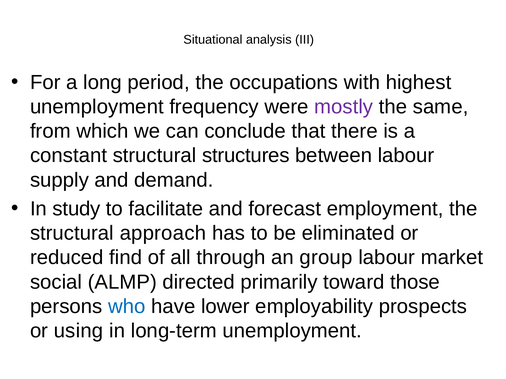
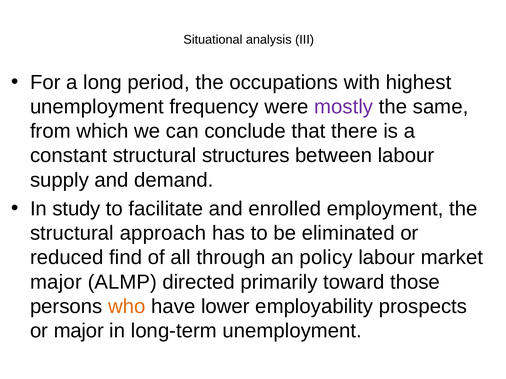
forecast: forecast -> enrolled
group: group -> policy
social at (56, 282): social -> major
who colour: blue -> orange
or using: using -> major
